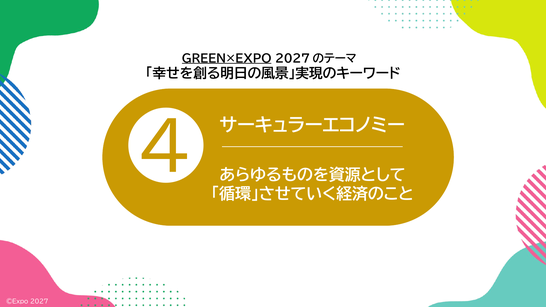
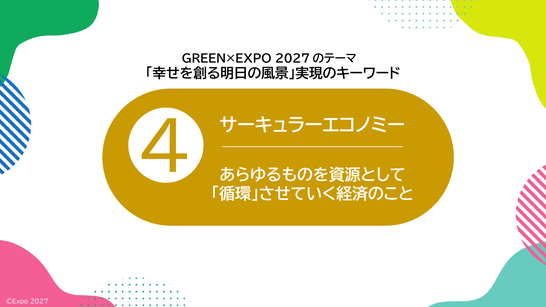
GREEN×EXPO underline: present -> none
